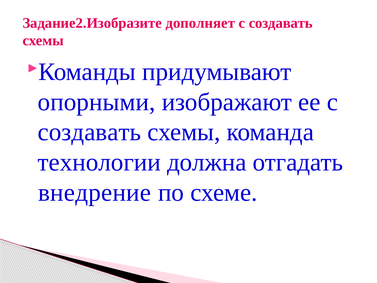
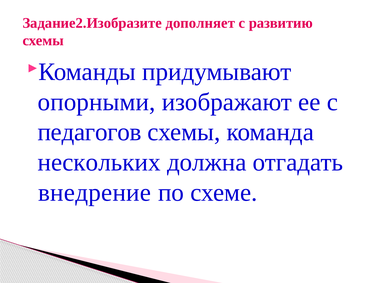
создавать at (281, 23): создавать -> развитию
создавать at (89, 132): создавать -> педагогов
технологии: технологии -> нескольких
